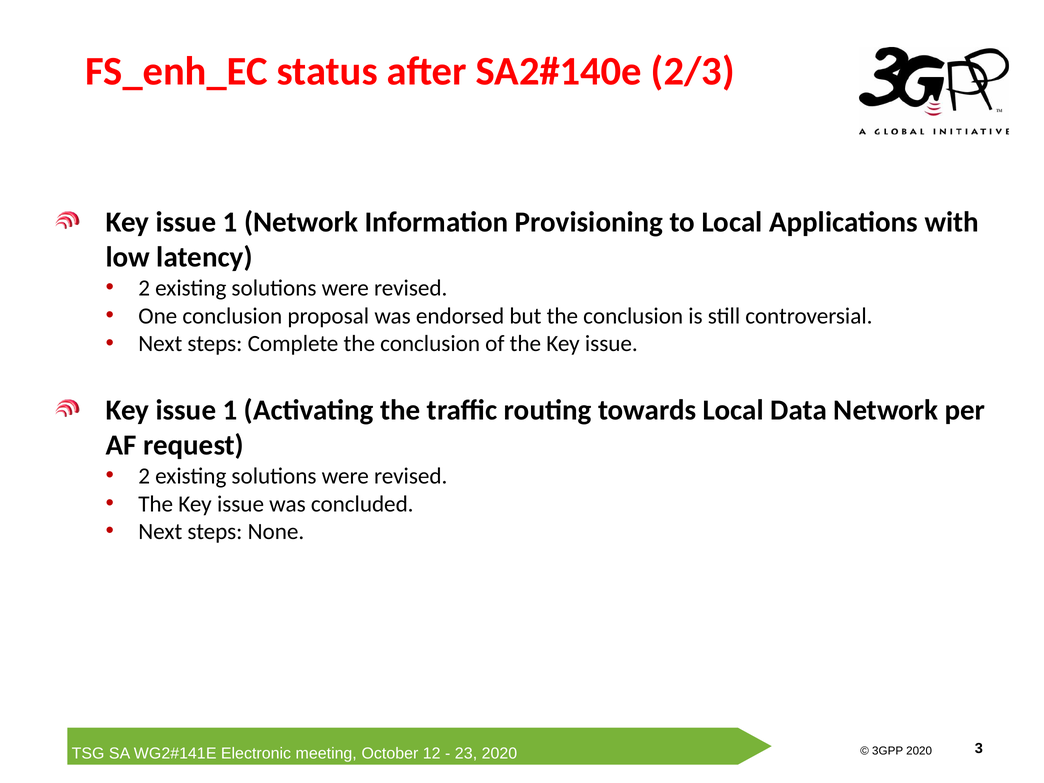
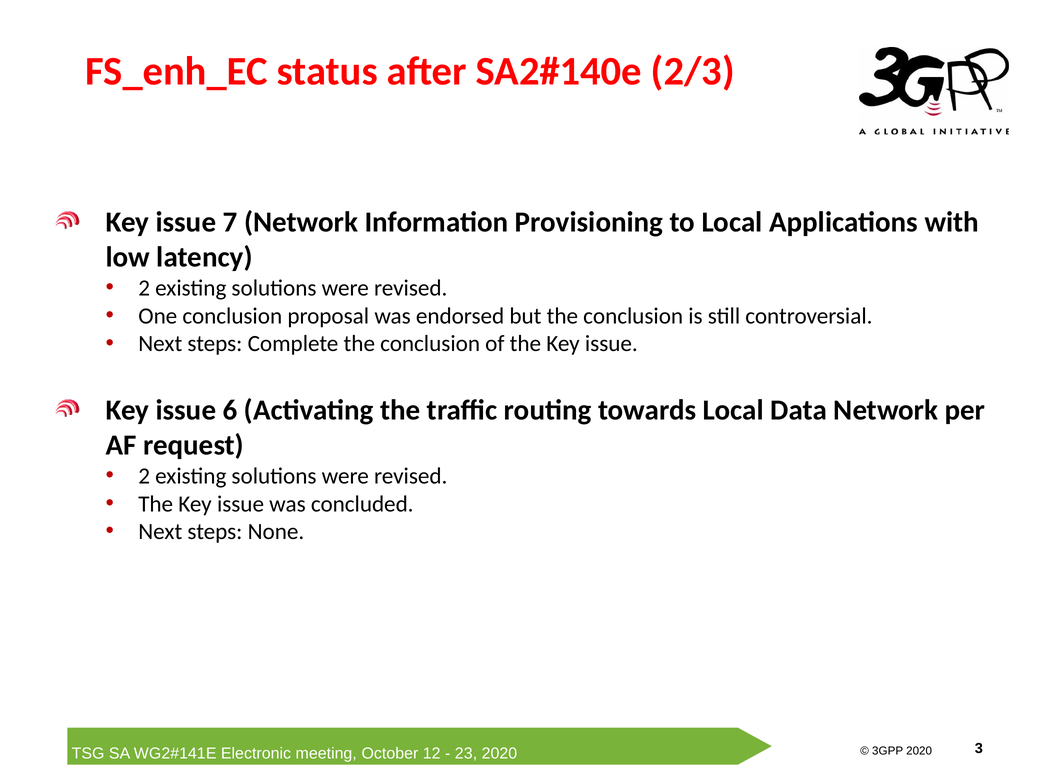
1 at (230, 222): 1 -> 7
1 at (230, 410): 1 -> 6
